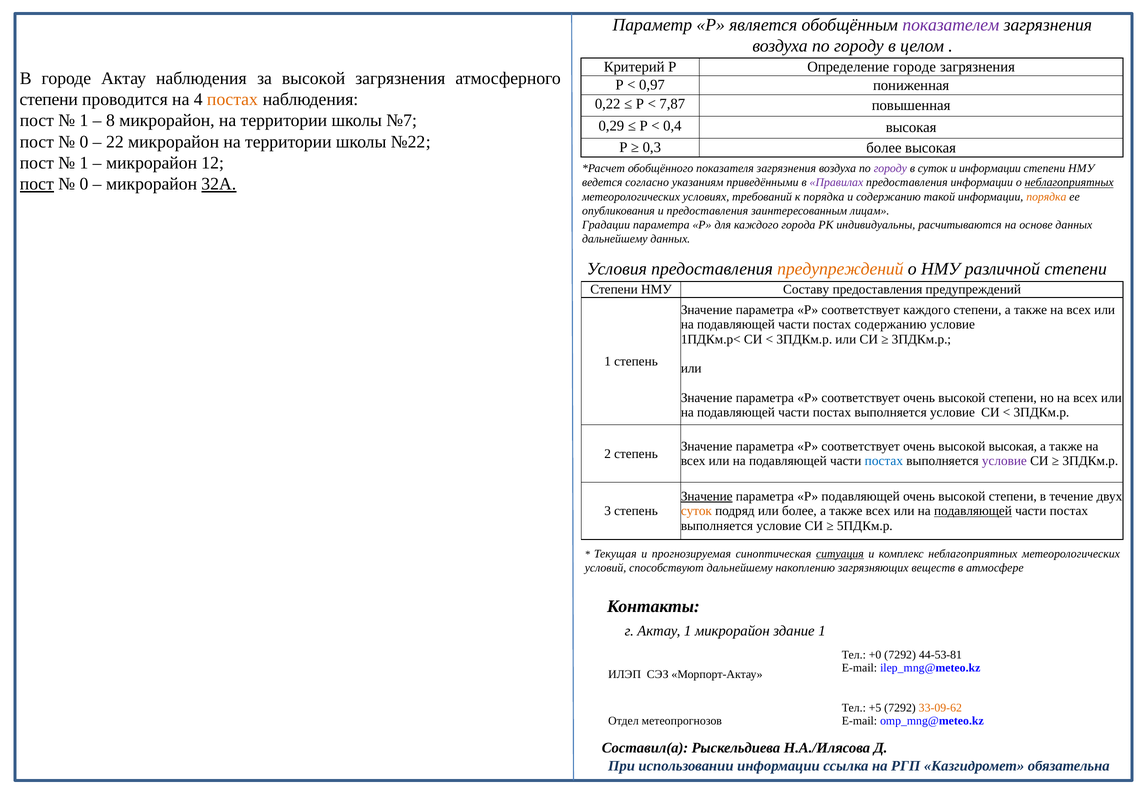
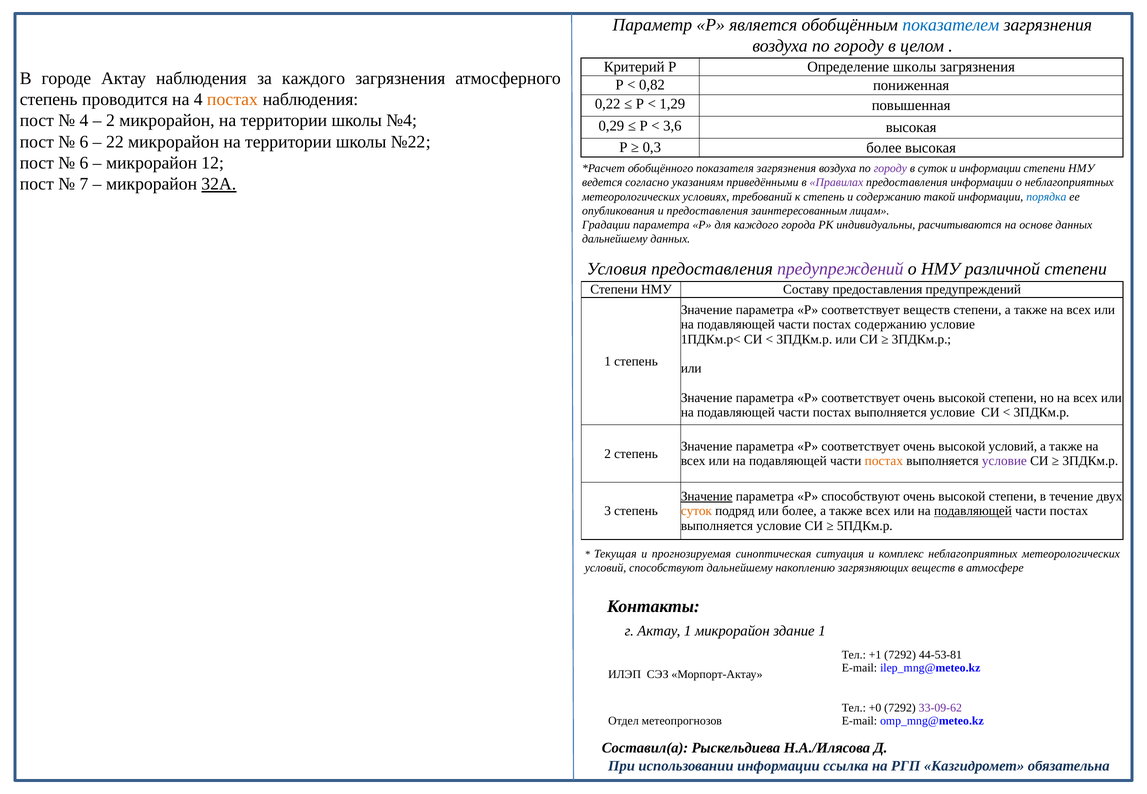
показателем colour: purple -> blue
Определение городе: городе -> школы
за высокой: высокой -> каждого
0,97: 0,97 -> 0,82
степени at (49, 99): степени -> степень
7,87: 7,87 -> 1,29
1 at (84, 121): 1 -> 4
8 at (110, 121): 8 -> 2
№7: №7 -> №4
0,4: 0,4 -> 3,6
0 at (84, 142): 0 -> 6
1 at (84, 163): 1 -> 6
пост at (37, 184) underline: present -> none
0 at (84, 184): 0 -> 7
неблагоприятных at (1069, 183) underline: present -> none
к порядка: порядка -> степень
порядка at (1046, 197) colour: orange -> blue
предупреждений at (840, 269) colour: orange -> purple
соответствует каждого: каждого -> веществ
высокой высокая: высокая -> условий
постах at (884, 461) colour: blue -> orange
Р подавляющей: подавляющей -> способствуют
ситуация underline: present -> none
+0: +0 -> +1
+5: +5 -> +0
33-09-62 colour: orange -> purple
